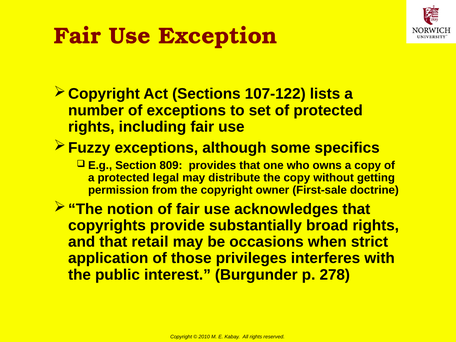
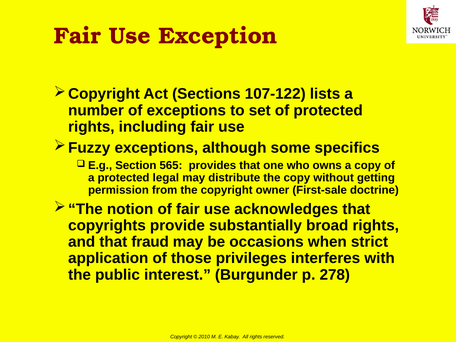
809: 809 -> 565
retail: retail -> fraud
